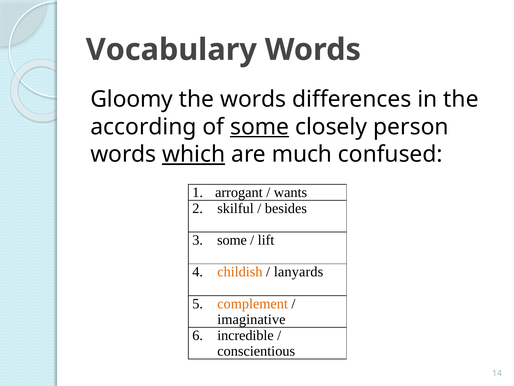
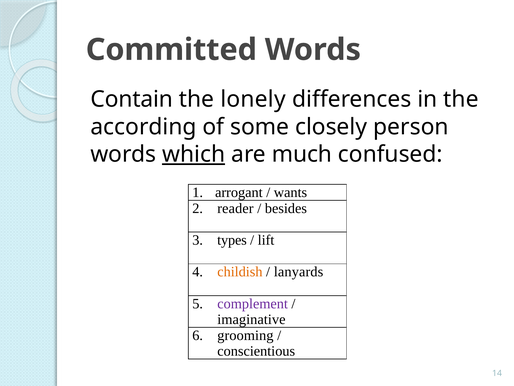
Vocabulary: Vocabulary -> Committed
Gloomy: Gloomy -> Contain
the words: words -> lonely
some at (260, 127) underline: present -> none
skilful: skilful -> reader
3 some: some -> types
complement colour: orange -> purple
incredible: incredible -> grooming
